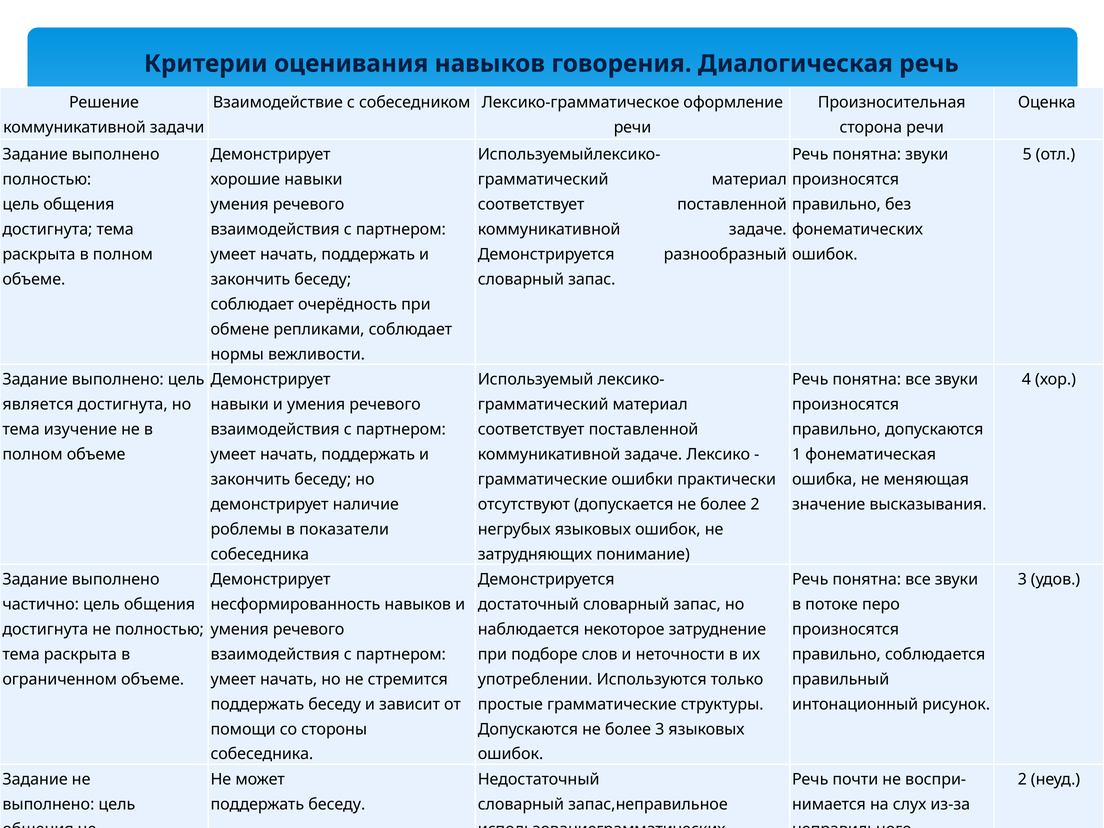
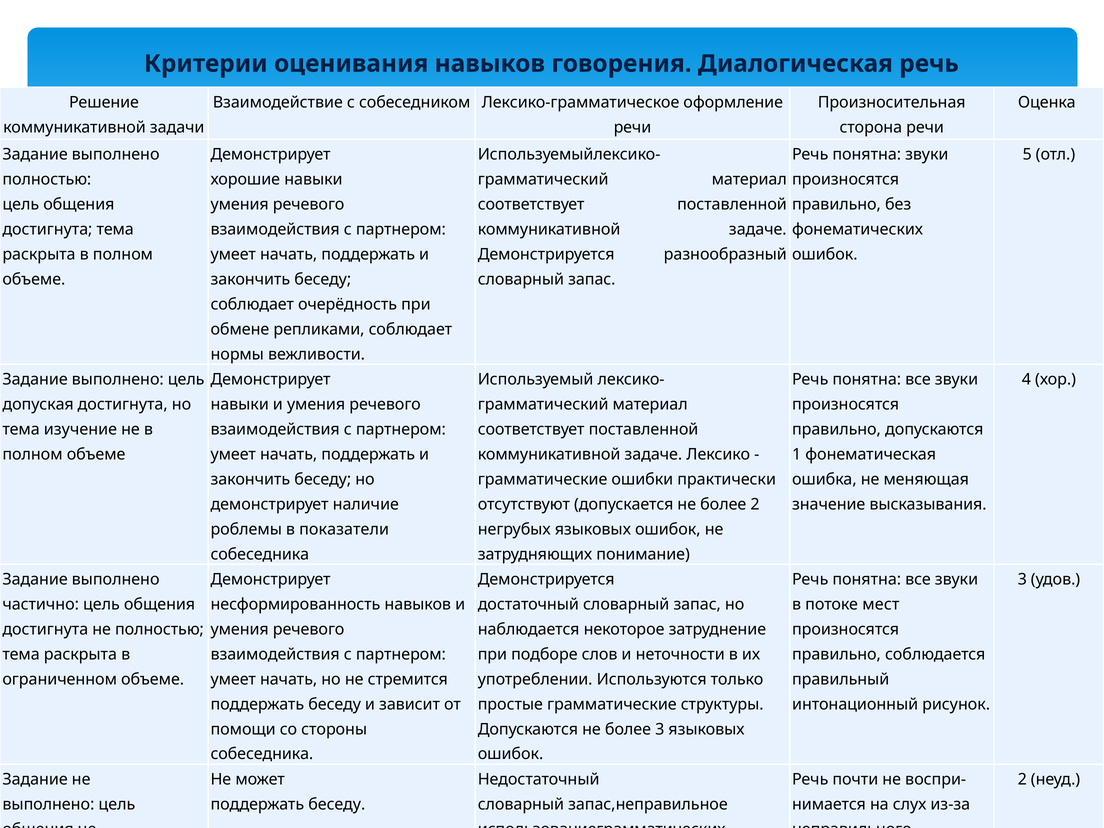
является: является -> допуская
перо: перо -> мест
